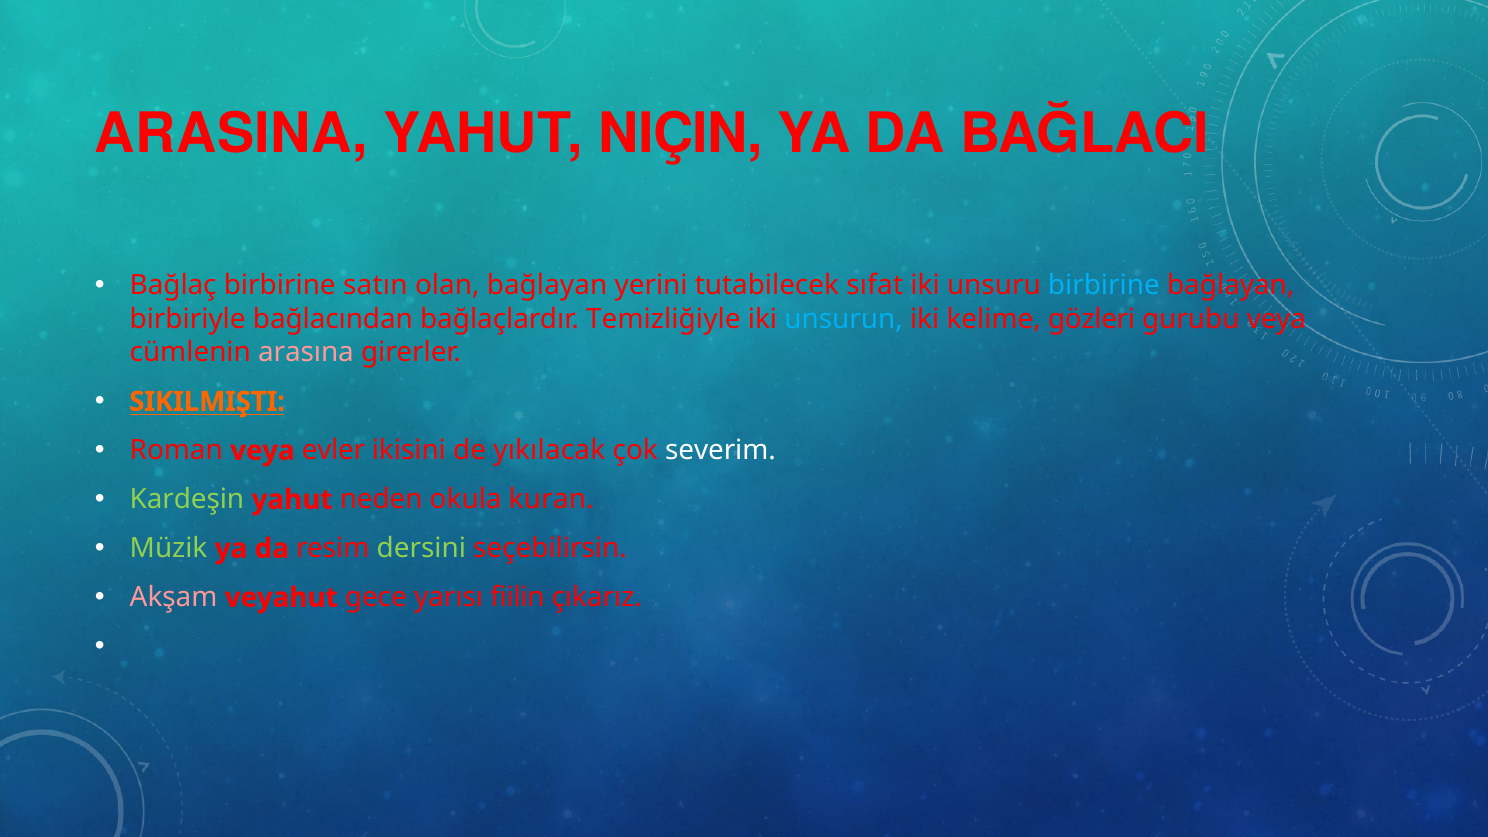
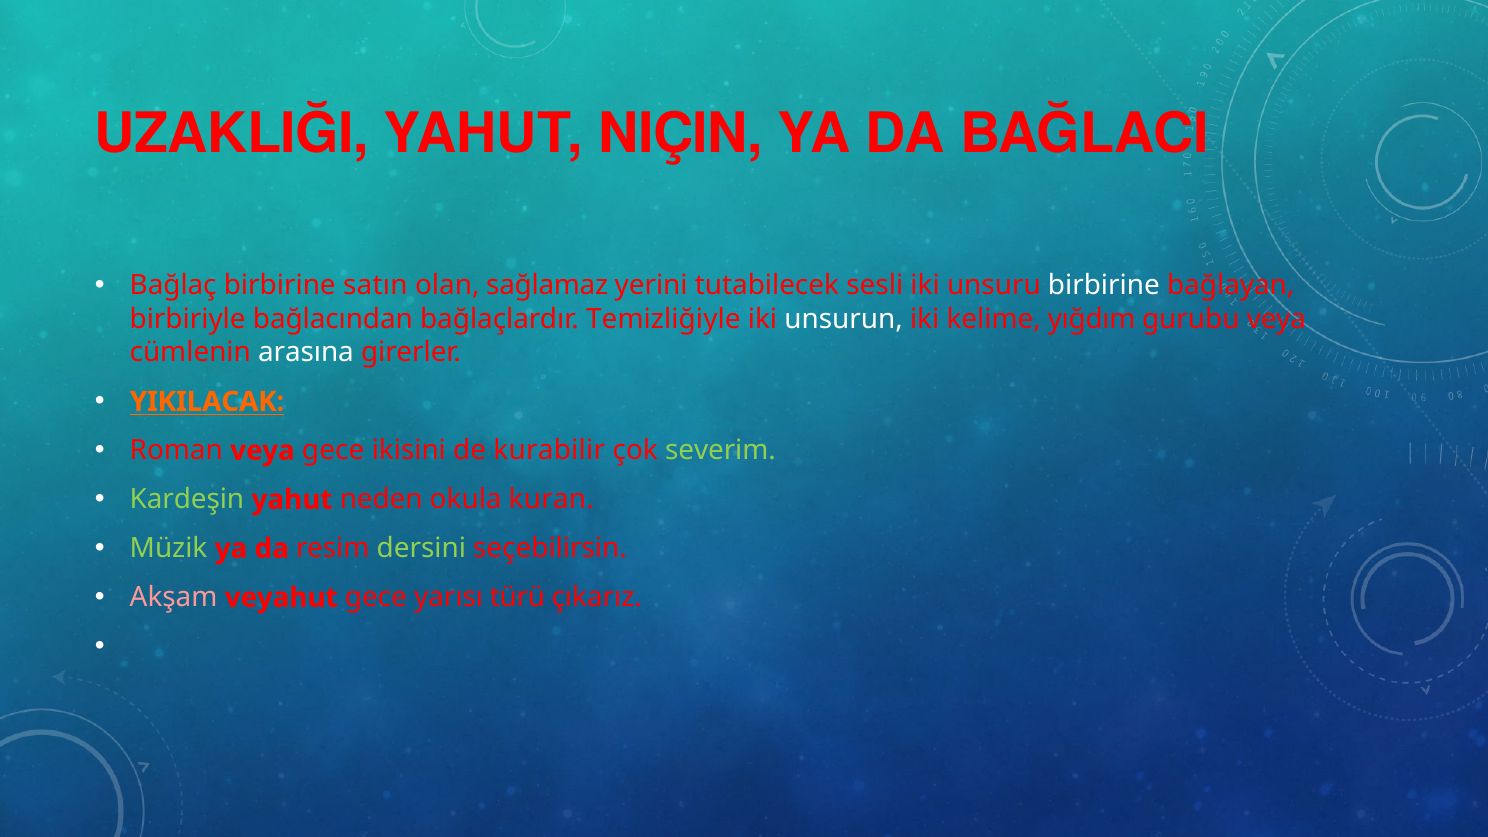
ARASINA: ARASINA -> UZAKLIĞI
olan bağlayan: bağlayan -> sağlamaz
sıfat: sıfat -> sesli
birbirine at (1104, 286) colour: light blue -> white
unsurun colour: light blue -> white
gözleri: gözleri -> yığdım
arasına colour: pink -> white
SIKILMIŞTI: SIKILMIŞTI -> YIKILACAK
veya evler: evler -> gece
yıkılacak: yıkılacak -> kurabilir
severim colour: white -> light green
fiilin: fiilin -> türü
